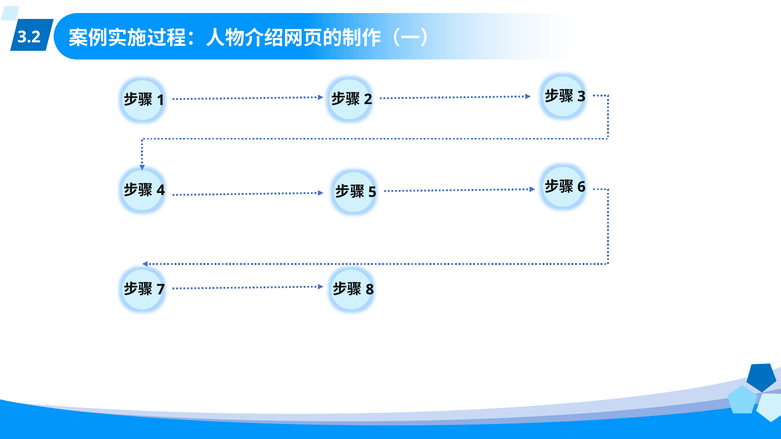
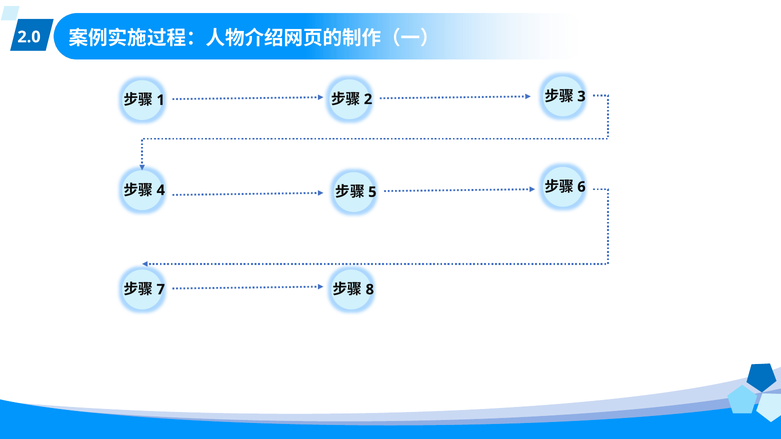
3.2: 3.2 -> 2.0
